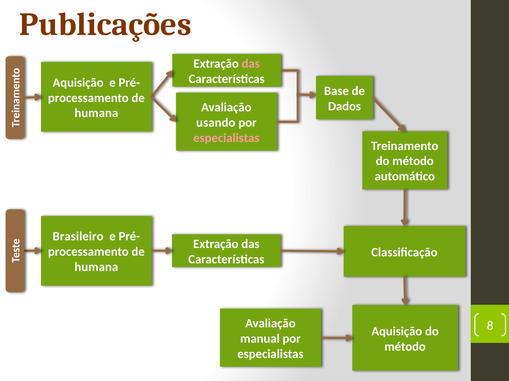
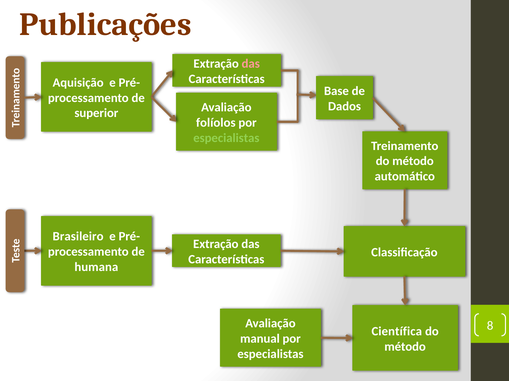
humana at (96, 113): humana -> superior
usando: usando -> folíolos
especialistas at (226, 138) colour: pink -> light green
Aquisição at (397, 332): Aquisição -> Científica
